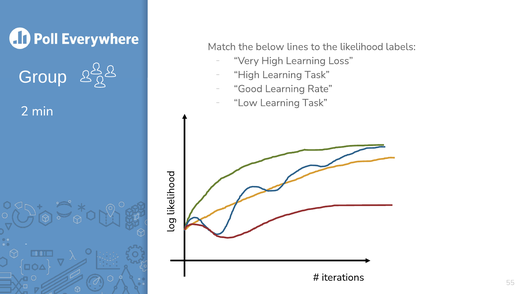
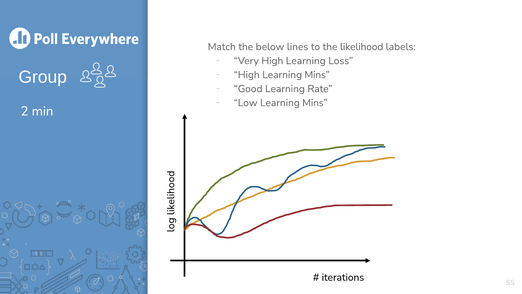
High Learning Task: Task -> Mins
Low Learning Task: Task -> Mins
